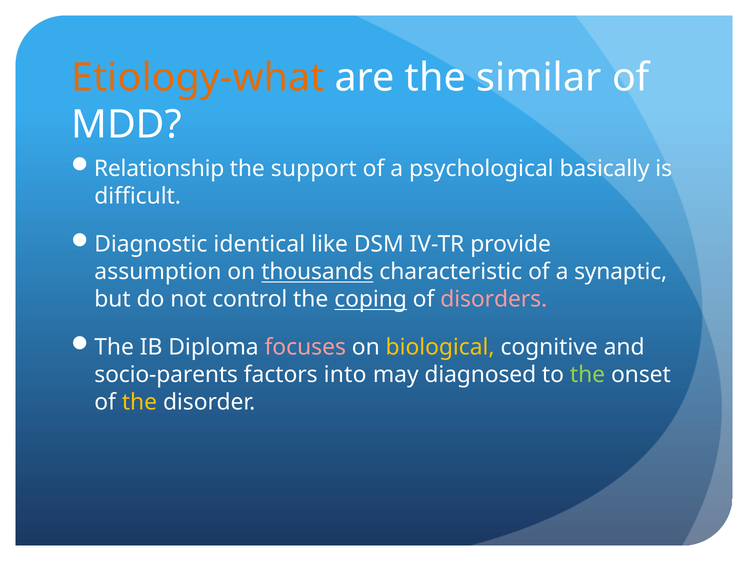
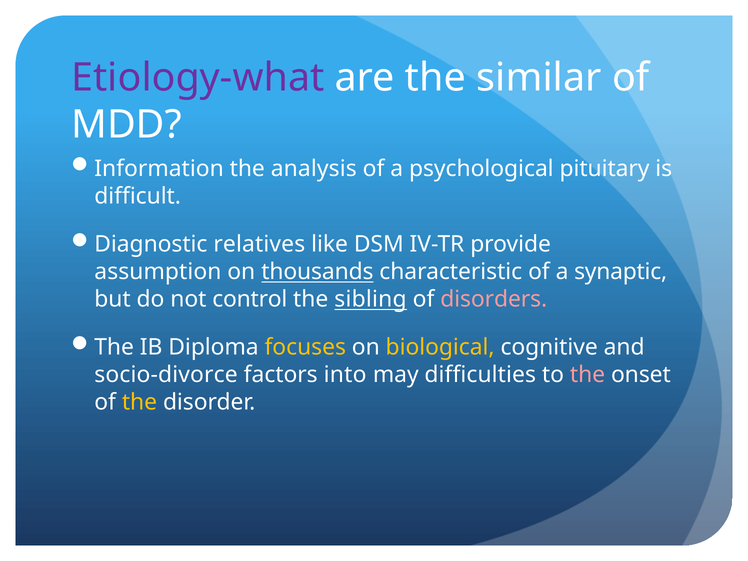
Etiology-what colour: orange -> purple
Relationship: Relationship -> Information
support: support -> analysis
basically: basically -> pituitary
identical: identical -> relatives
coping: coping -> sibling
focuses colour: pink -> yellow
socio-parents: socio-parents -> socio-divorce
diagnosed: diagnosed -> difficulties
the at (588, 375) colour: light green -> pink
